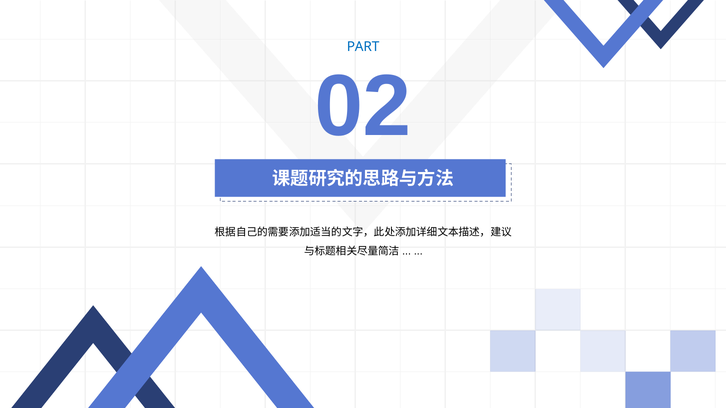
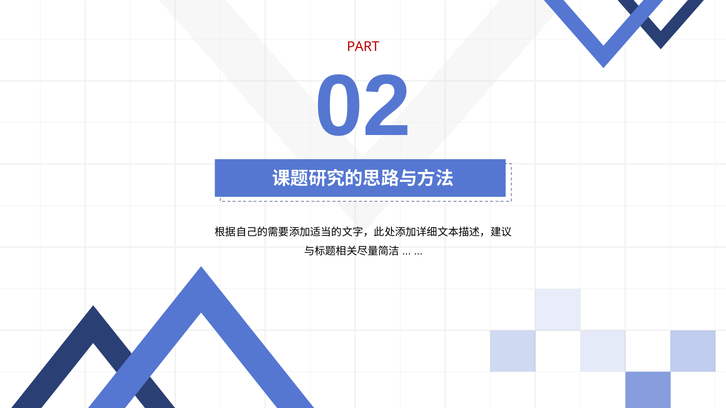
PART colour: blue -> red
